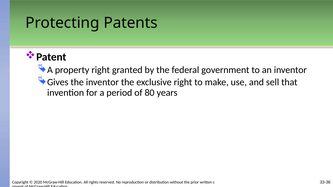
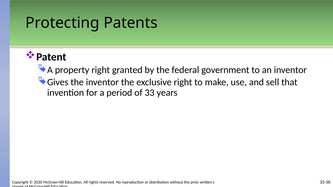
80: 80 -> 33
